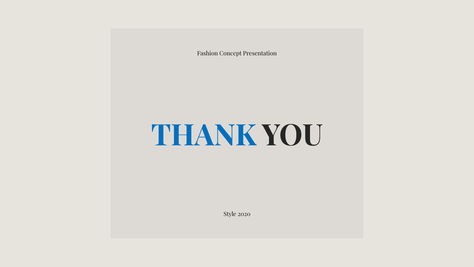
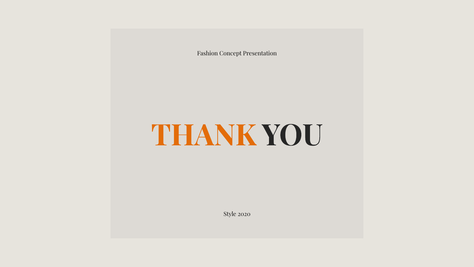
THANK colour: blue -> orange
